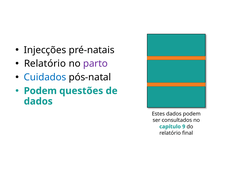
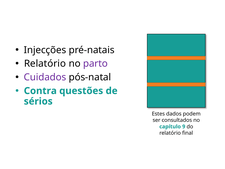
Cuidados colour: blue -> purple
Podem at (40, 91): Podem -> Contra
dados at (38, 101): dados -> sérios
